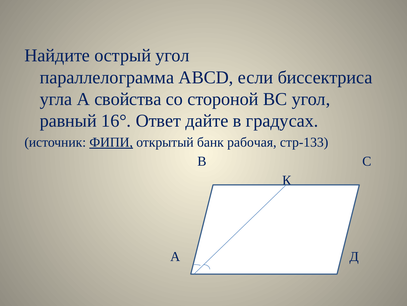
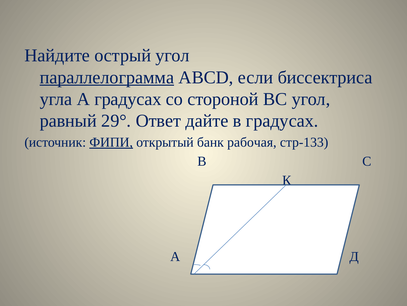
параллелограмма underline: none -> present
A свойства: свойства -> градусах
16°: 16° -> 29°
